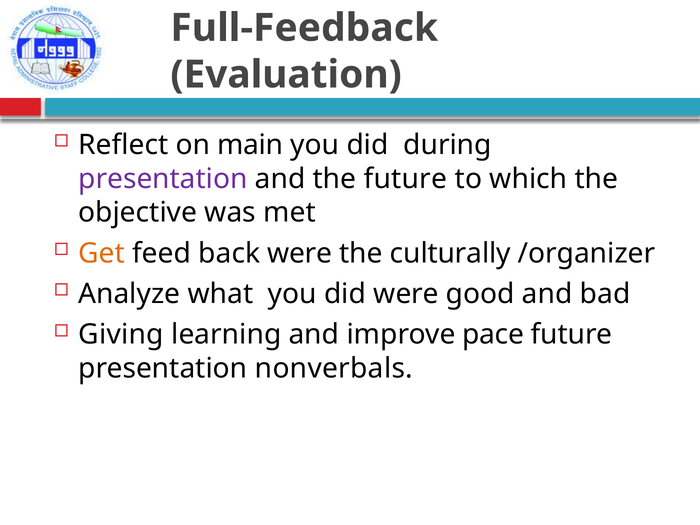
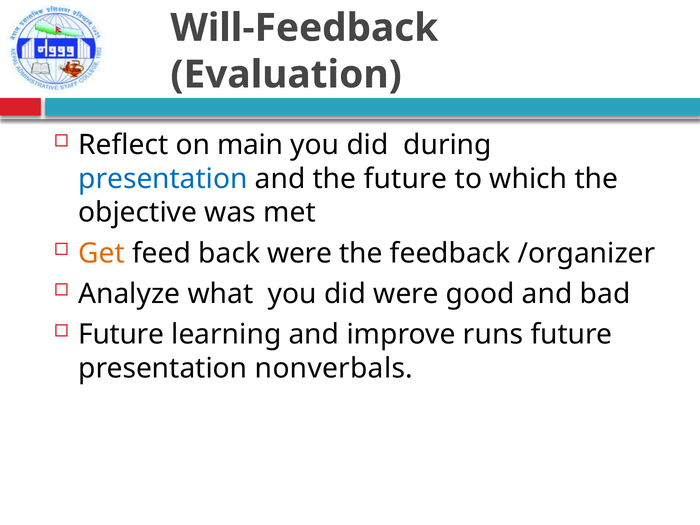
Full-Feedback: Full-Feedback -> Will-Feedback
presentation at (163, 179) colour: purple -> blue
culturally: culturally -> feedback
Giving at (121, 335): Giving -> Future
pace: pace -> runs
